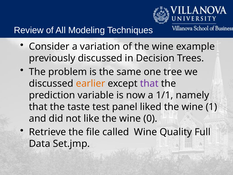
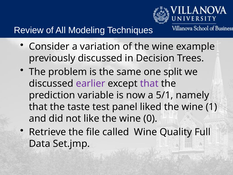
tree: tree -> split
earlier colour: orange -> purple
1/1: 1/1 -> 5/1
